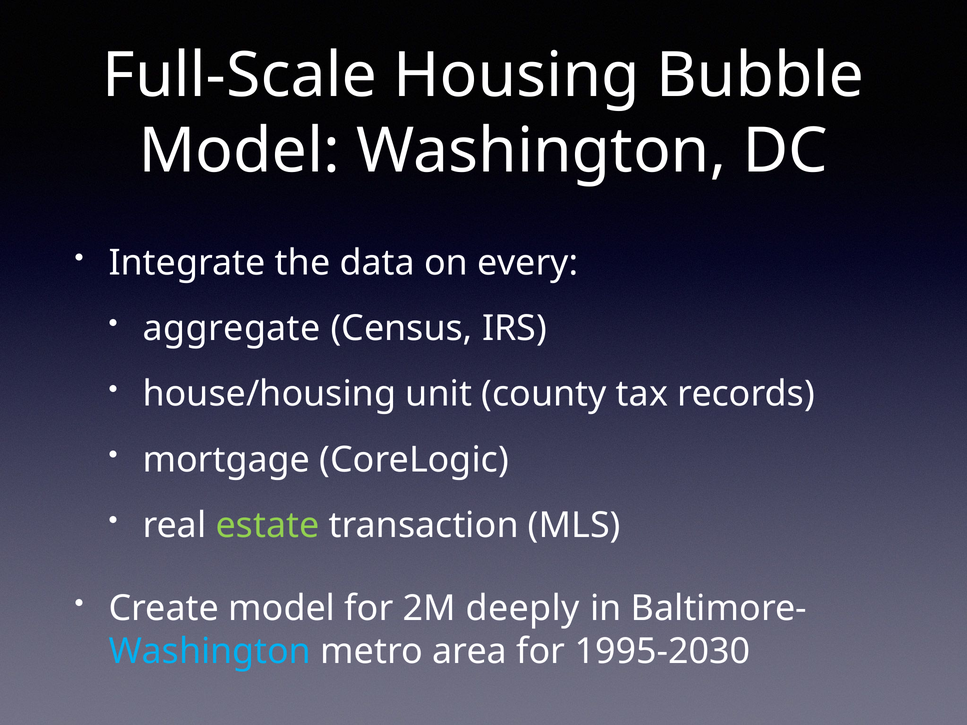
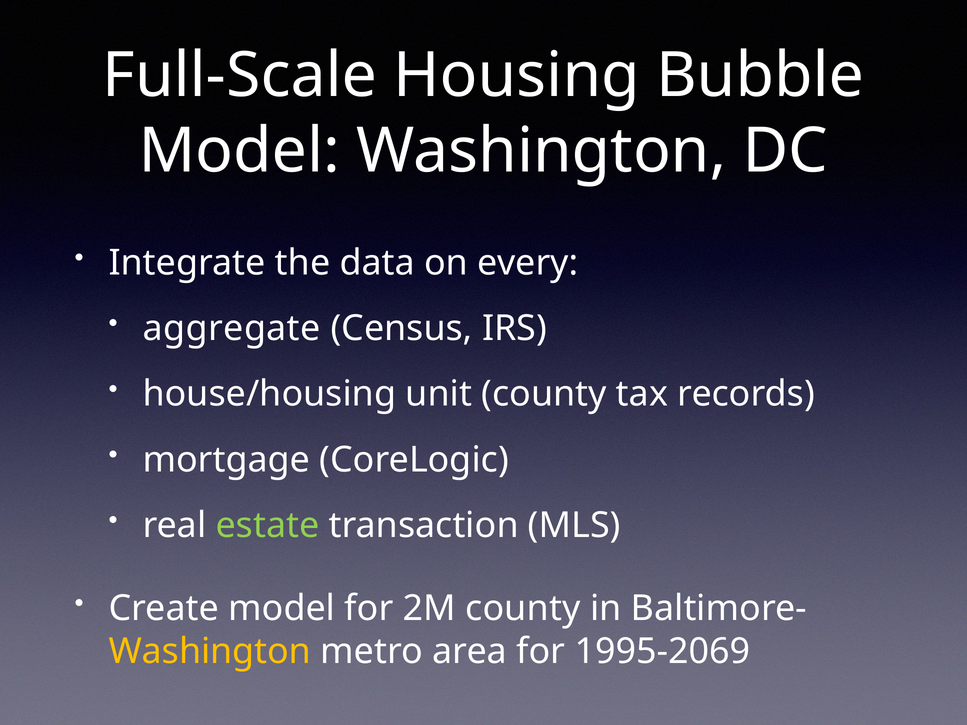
2M deeply: deeply -> county
Washington at (210, 652) colour: light blue -> yellow
1995-2030: 1995-2030 -> 1995-2069
